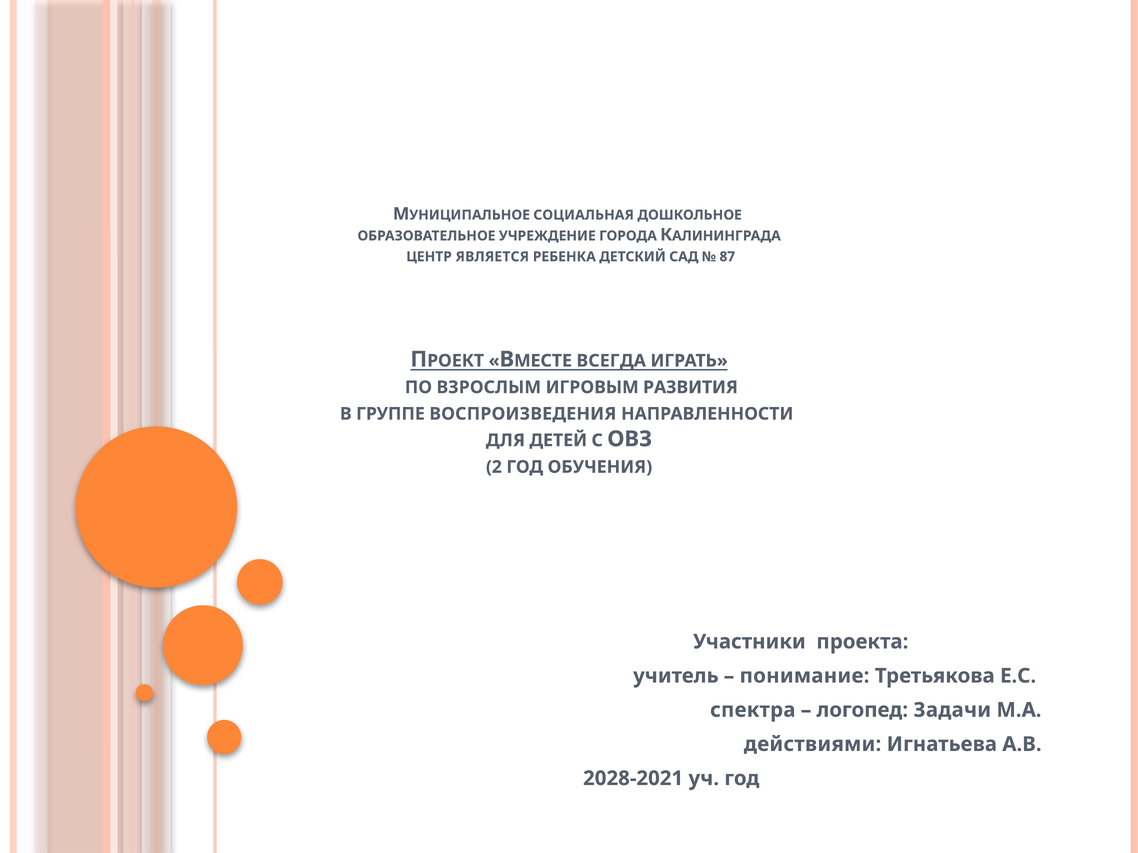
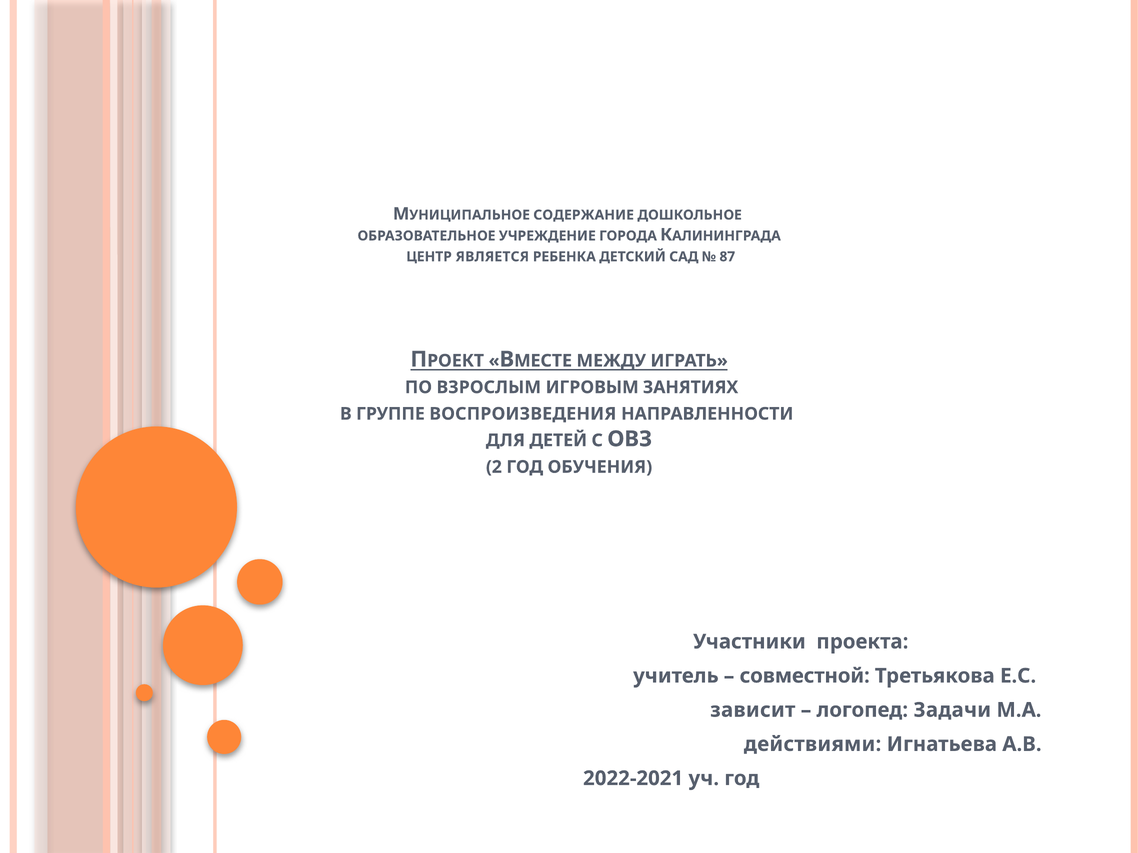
СОЦИАЛЬНАЯ: СОЦИАЛЬНАЯ -> СОДЕРЖАНИЕ
ВСЕГДА: ВСЕГДА -> МЕЖДУ
РАЗВИТИЯ: РАЗВИТИЯ -> ЗАНЯТИЯХ
понимание: понимание -> совместной
спектра: спектра -> зависит
2028-2021: 2028-2021 -> 2022-2021
